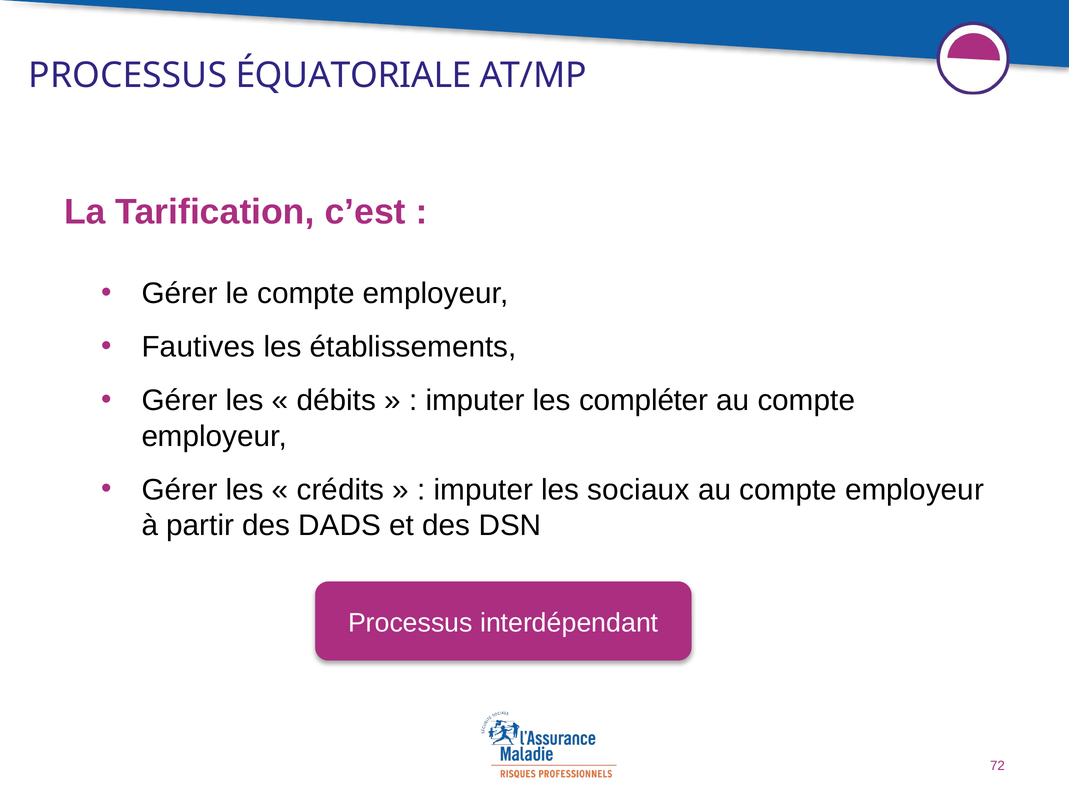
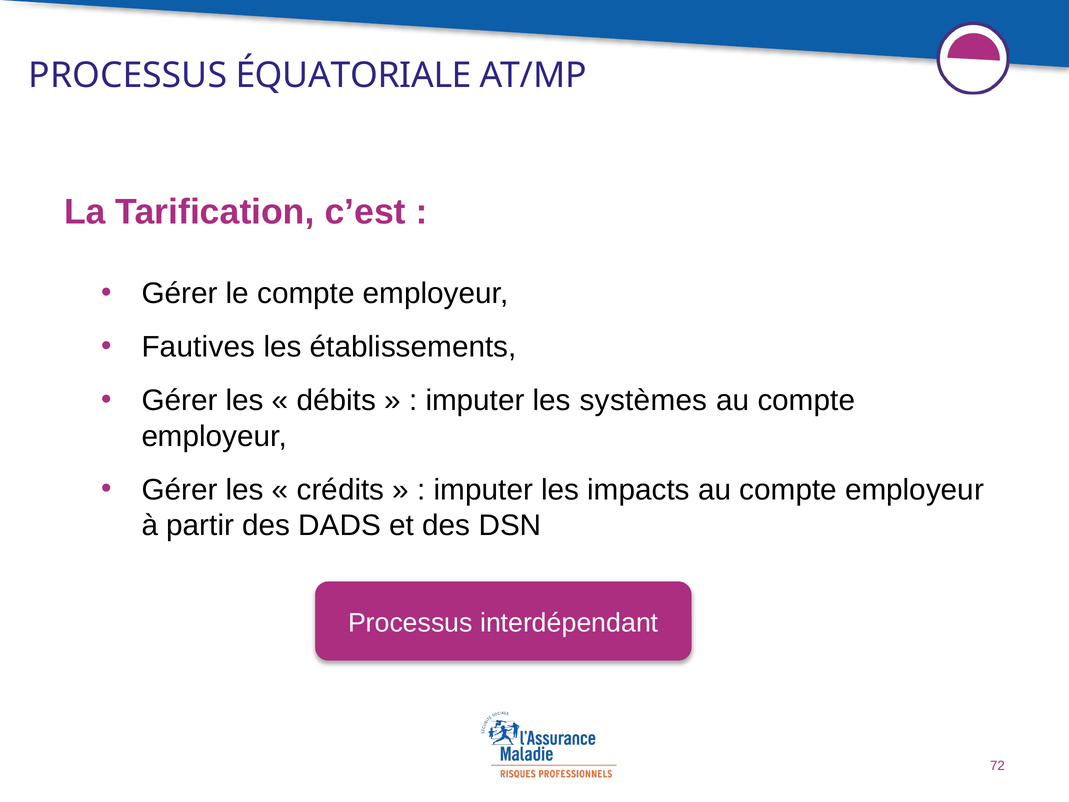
compléter: compléter -> systèmes
sociaux: sociaux -> impacts
